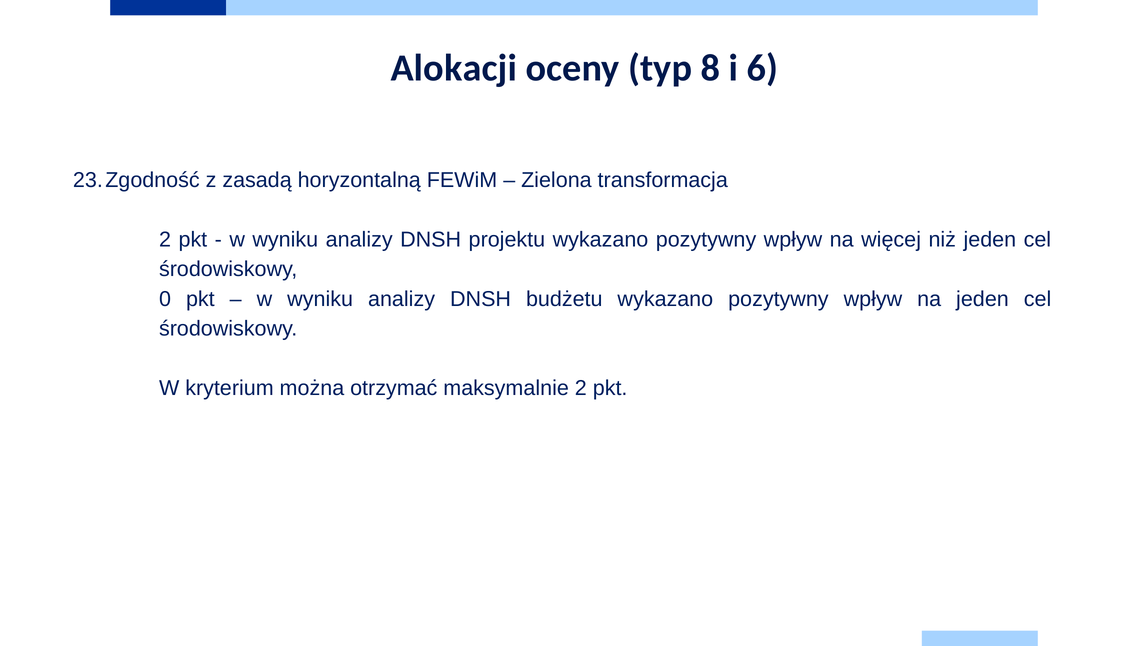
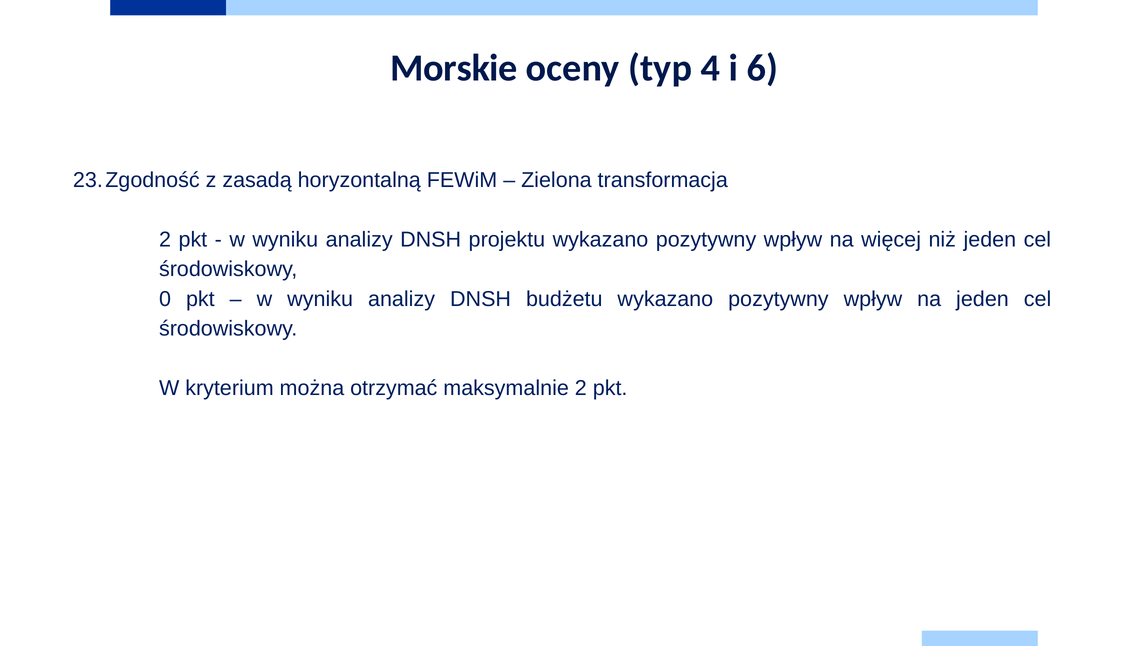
Alokacji: Alokacji -> Morskie
8: 8 -> 4
